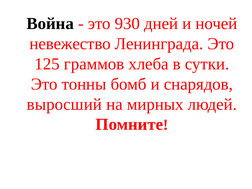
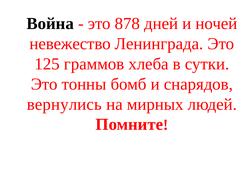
930: 930 -> 878
выросший: выросший -> вернулись
